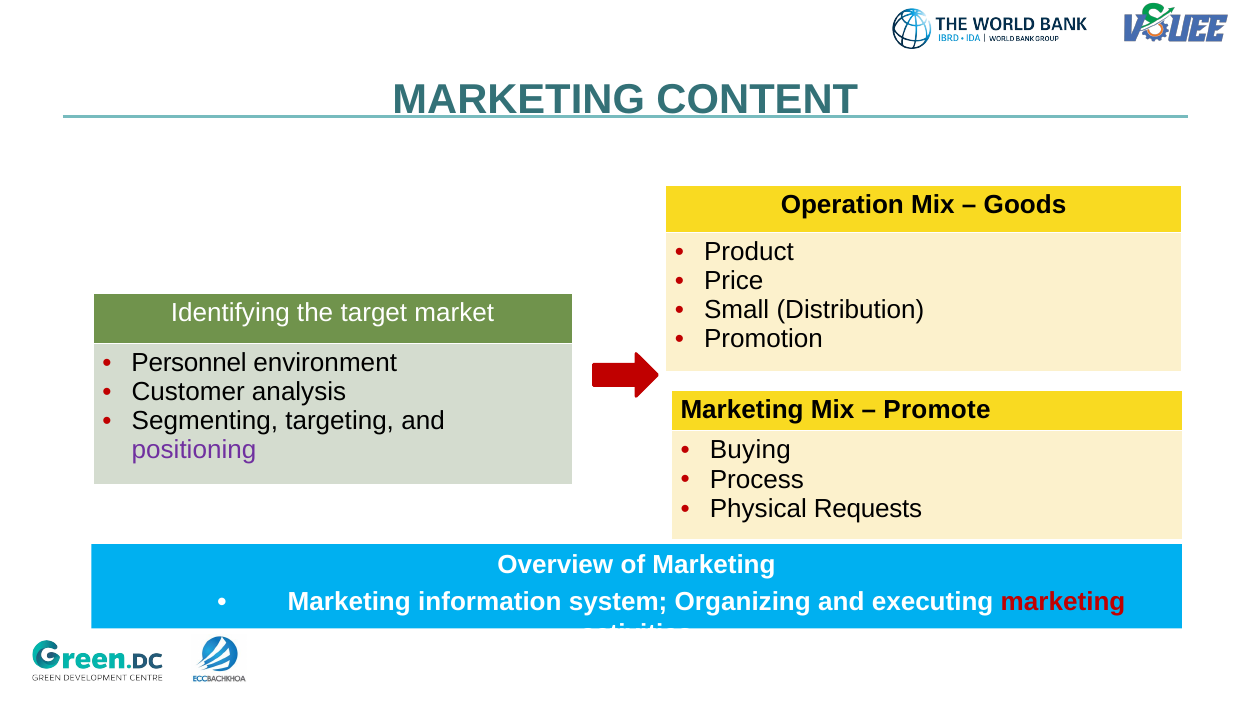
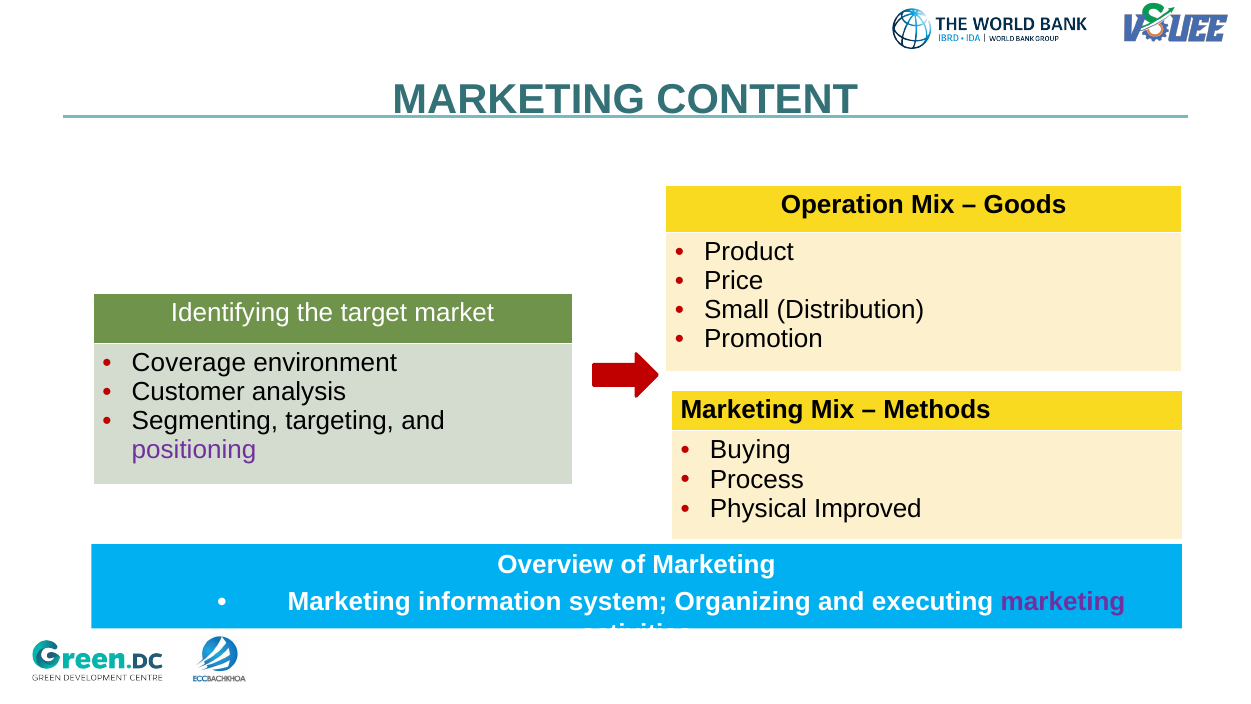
Personnel: Personnel -> Coverage
Promote: Promote -> Methods
Requests: Requests -> Improved
marketing at (1063, 602) colour: red -> purple
